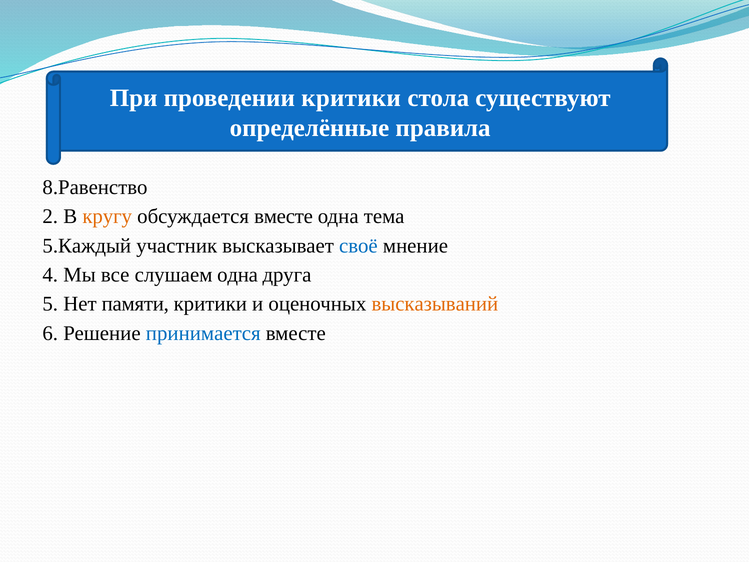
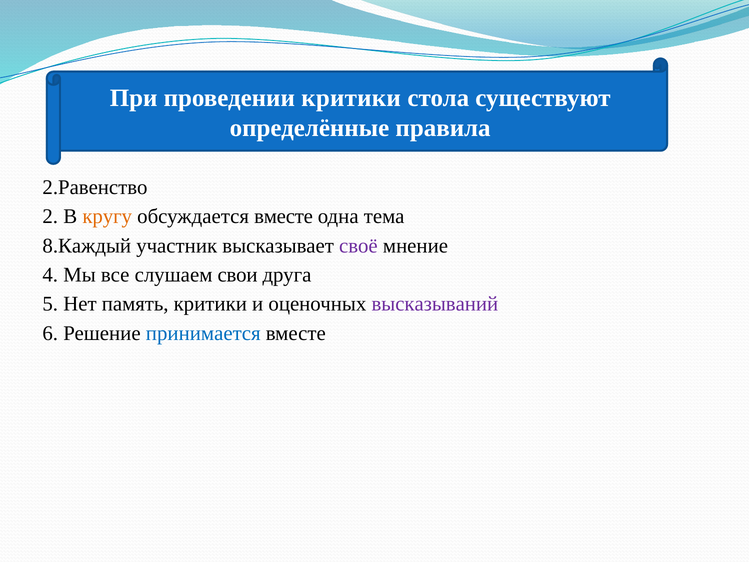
8.Равенство: 8.Равенство -> 2.Равенство
5.Каждый: 5.Каждый -> 8.Каждый
своё colour: blue -> purple
слушаем одна: одна -> свои
памяти: памяти -> память
высказываний colour: orange -> purple
